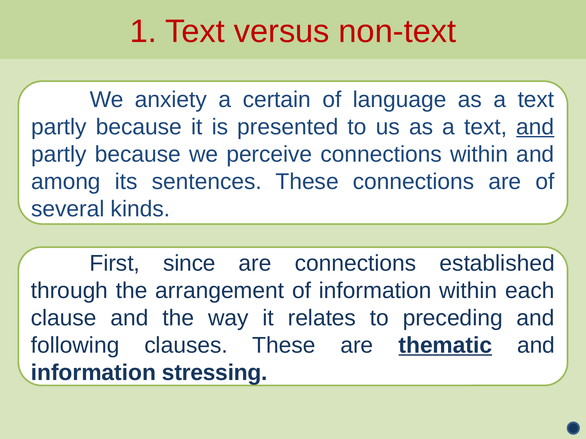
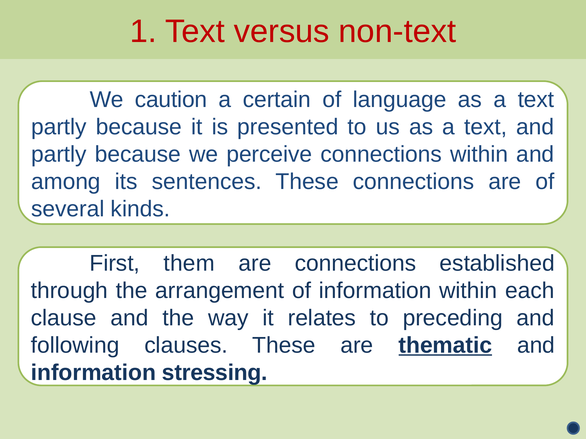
anxiety: anxiety -> caution
and at (535, 127) underline: present -> none
since: since -> them
